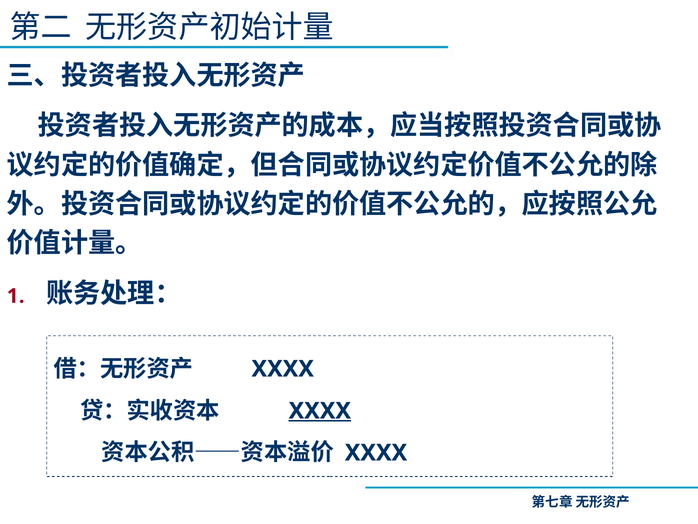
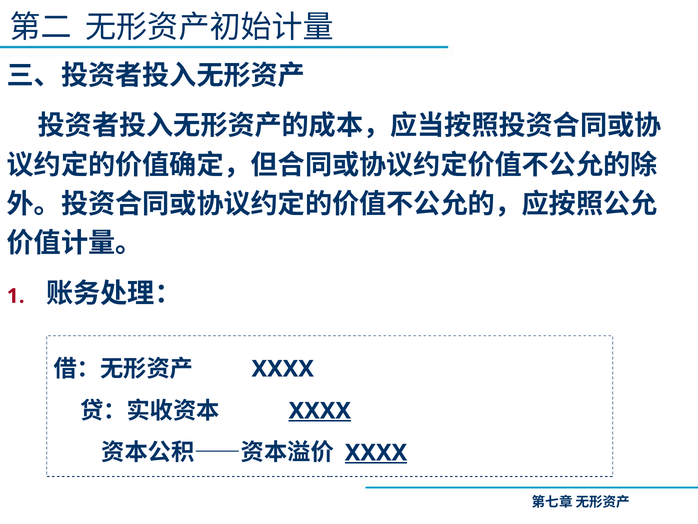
XXXX at (376, 452) underline: none -> present
